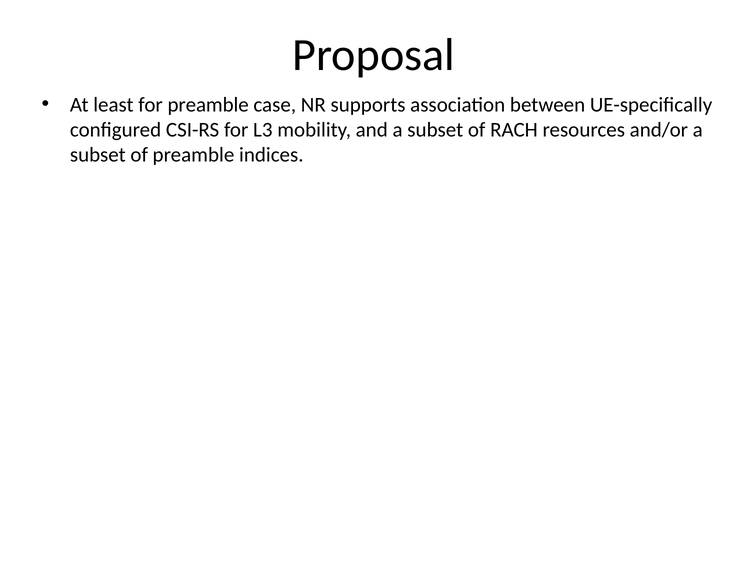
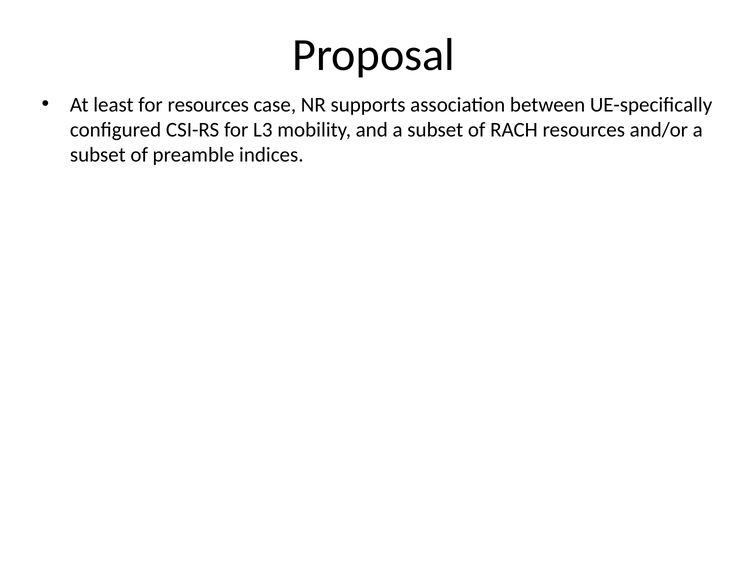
for preamble: preamble -> resources
